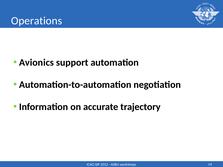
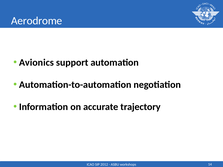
Operations: Operations -> Aerodrome
